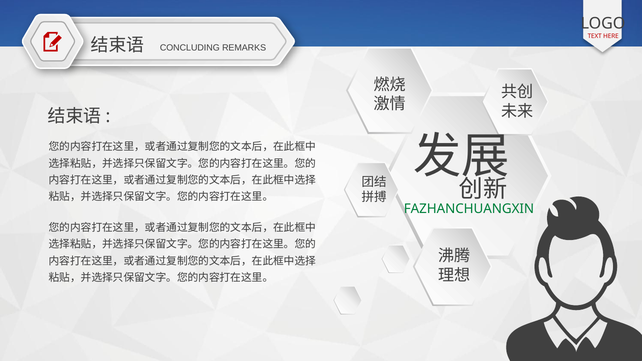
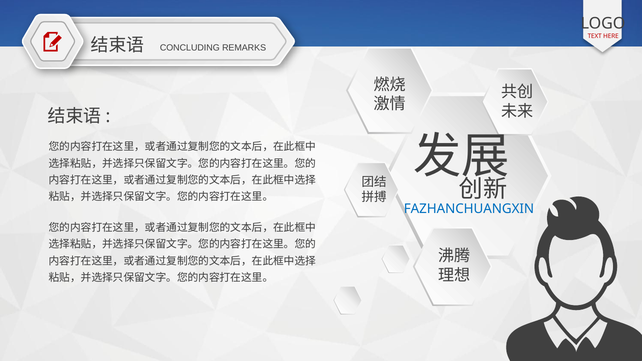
FAZHANCHUANGXIN colour: green -> blue
